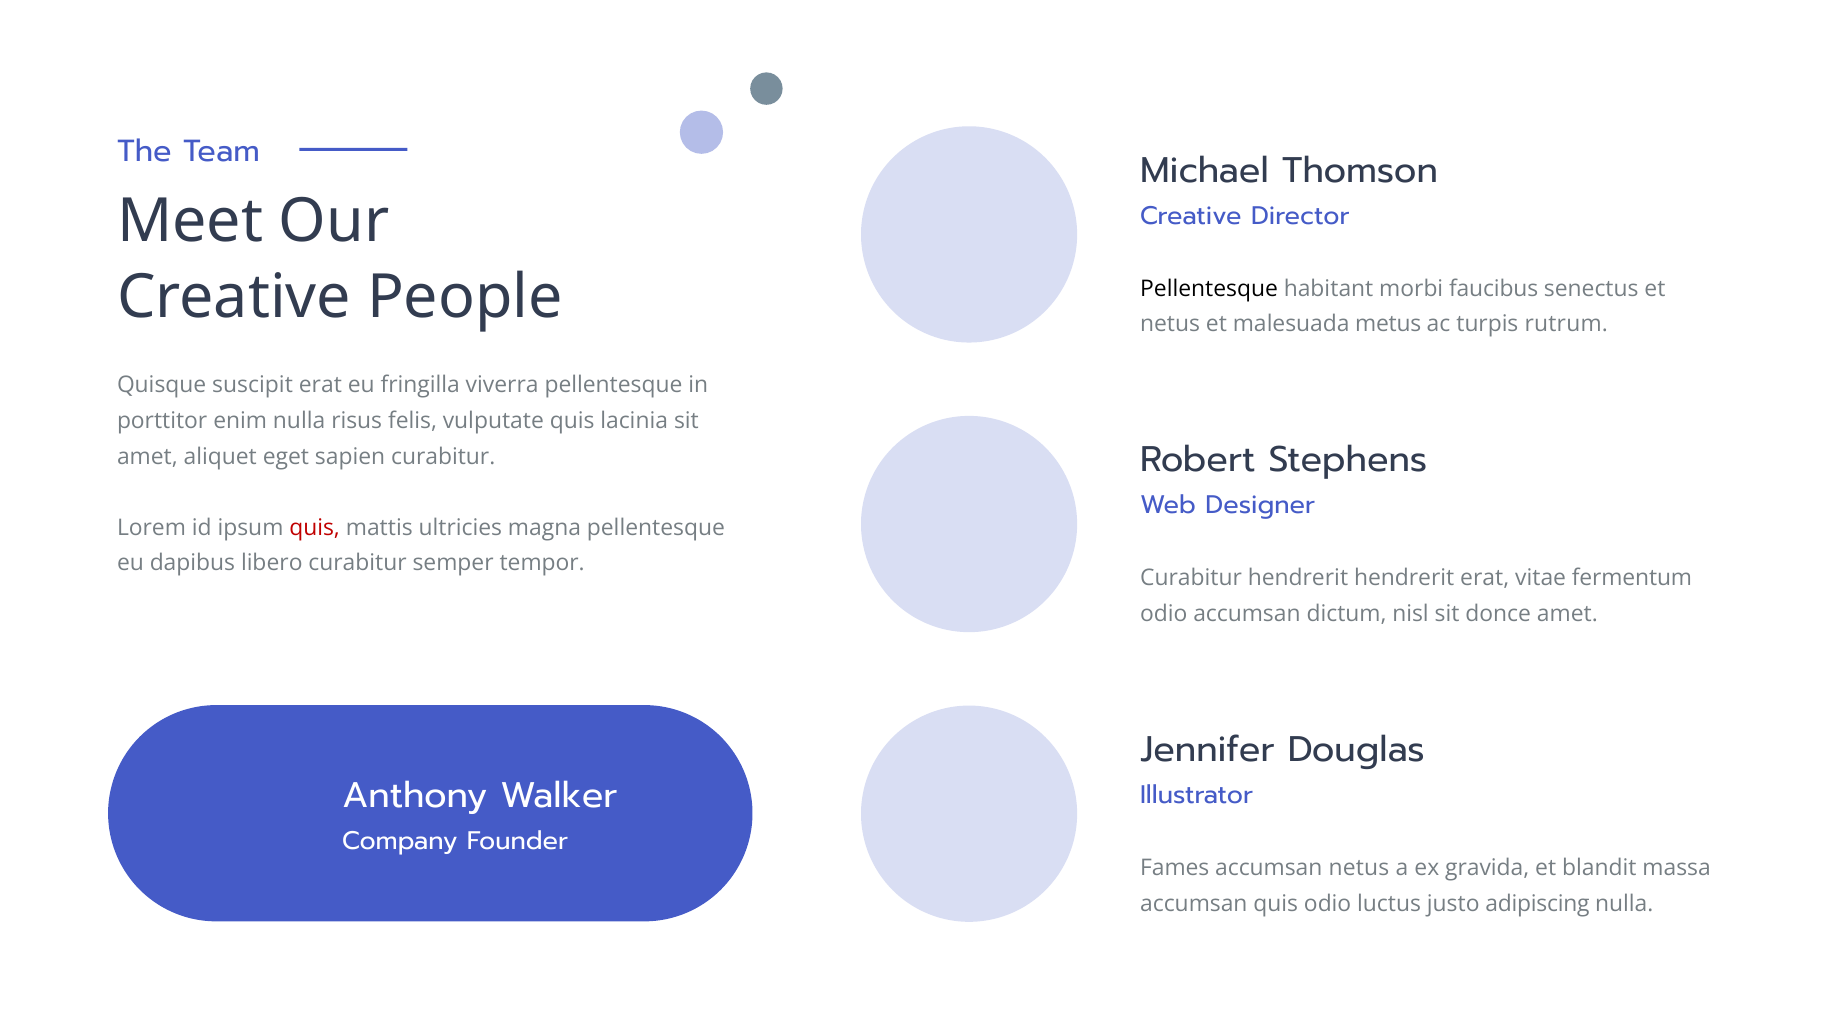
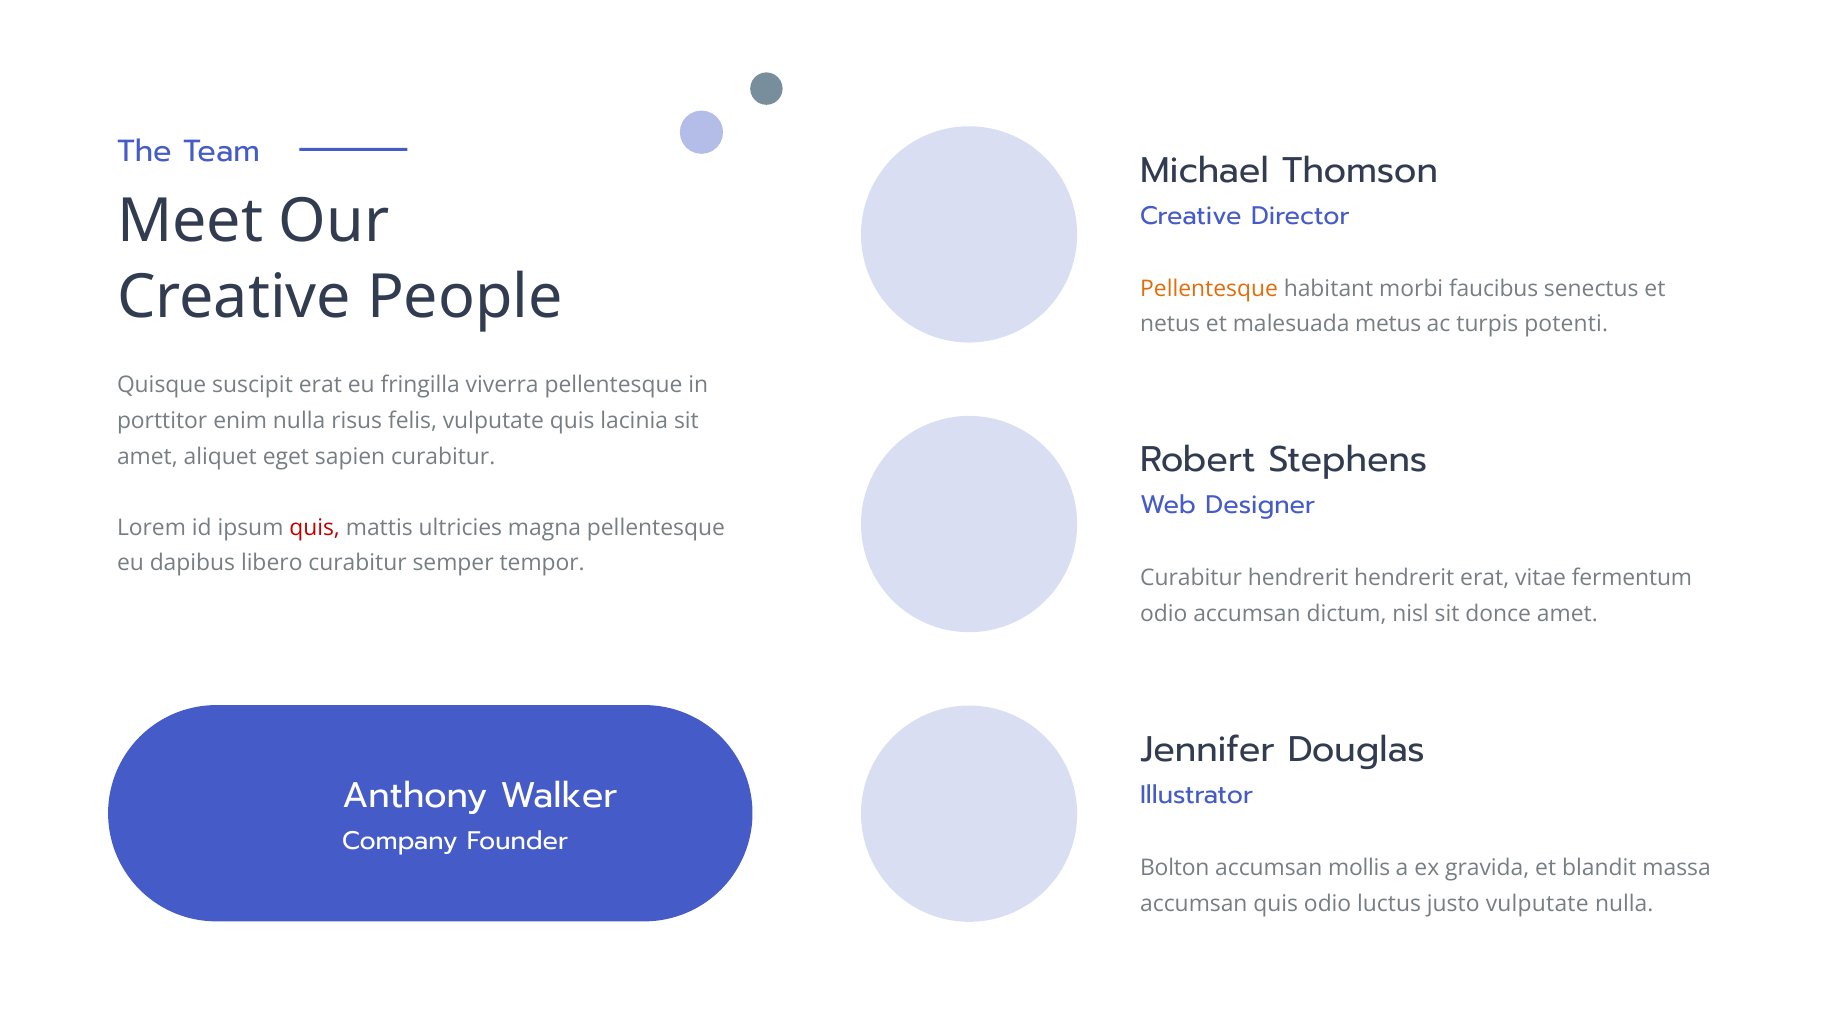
Pellentesque at (1209, 289) colour: black -> orange
rutrum: rutrum -> potenti
Fames: Fames -> Bolton
accumsan netus: netus -> mollis
justo adipiscing: adipiscing -> vulputate
